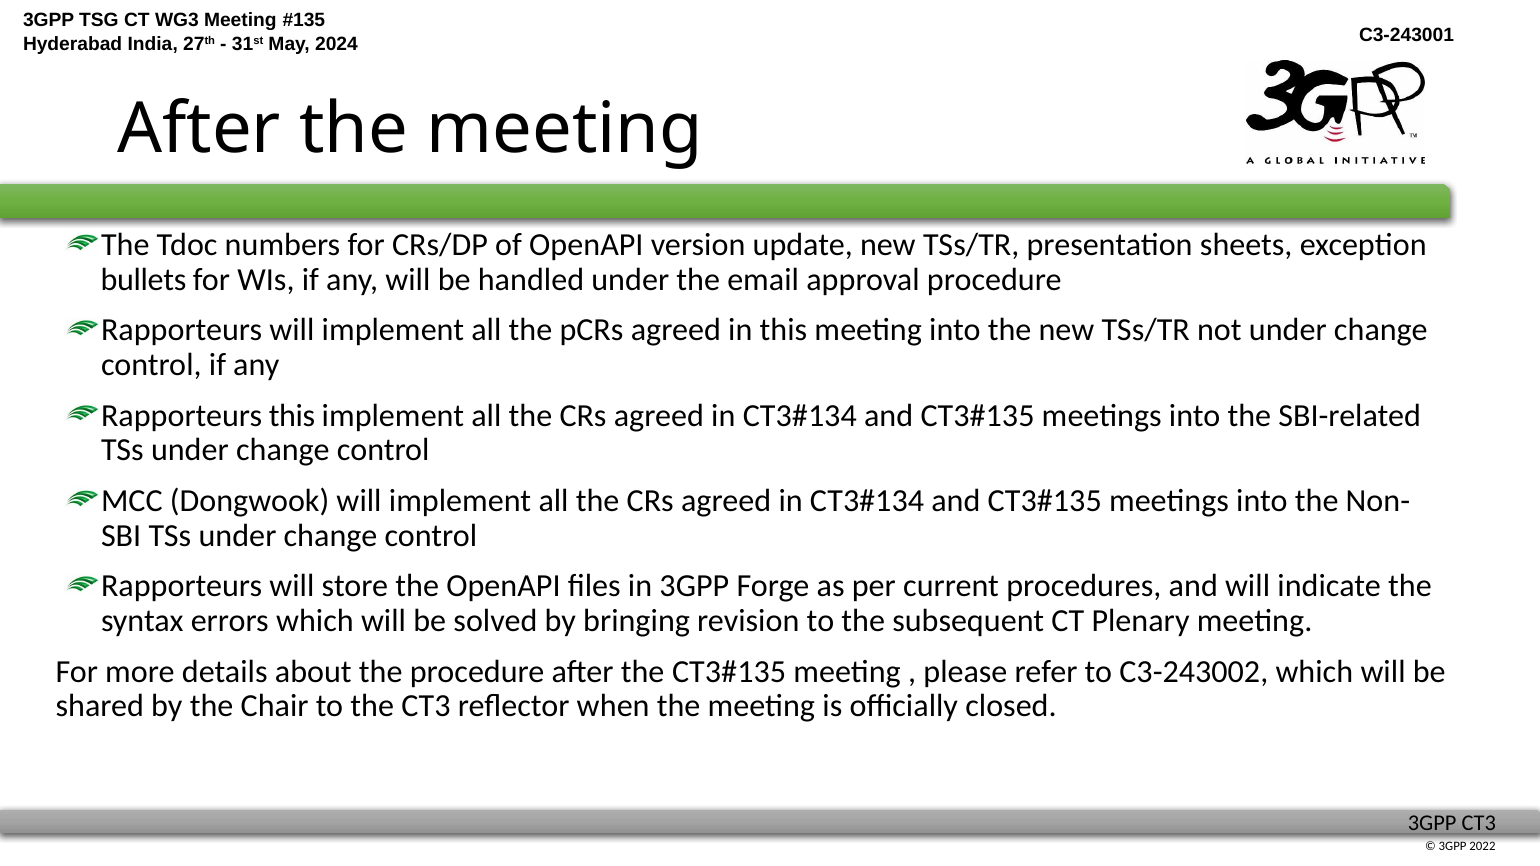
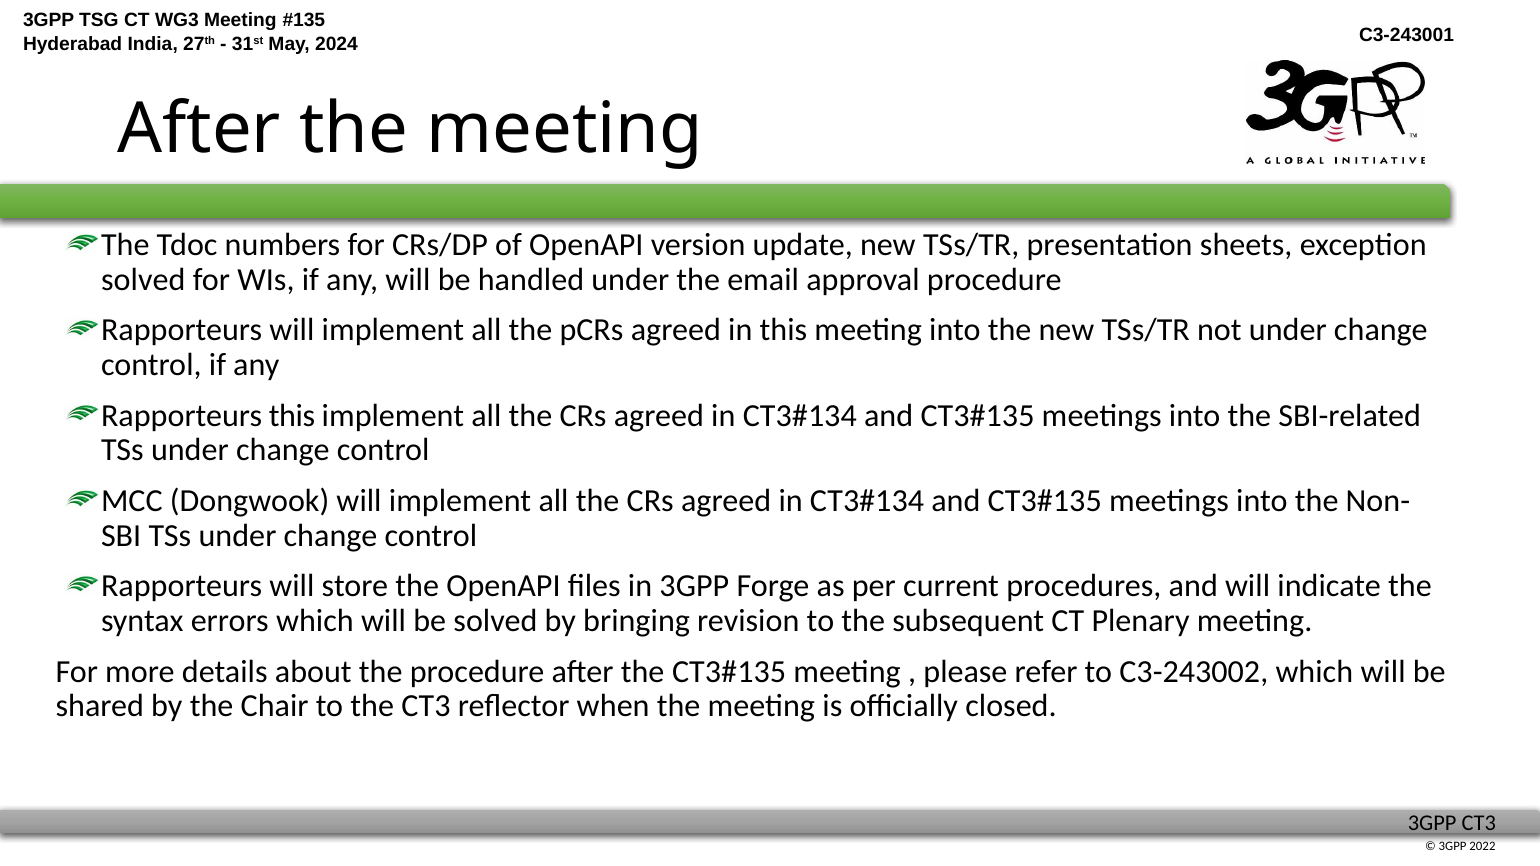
bullets at (143, 280): bullets -> solved
